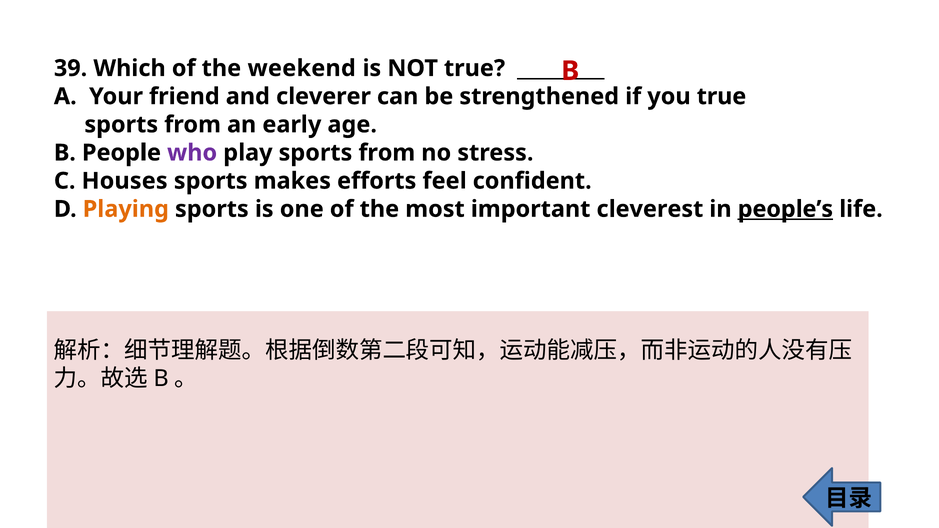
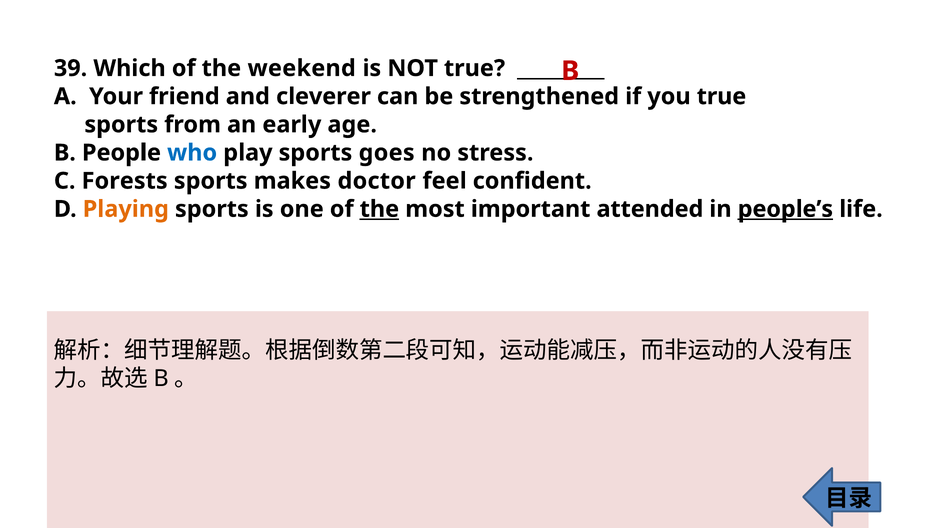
who colour: purple -> blue
play sports from: from -> goes
Houses: Houses -> Forests
efforts: efforts -> doctor
the at (379, 209) underline: none -> present
cleverest: cleverest -> attended
